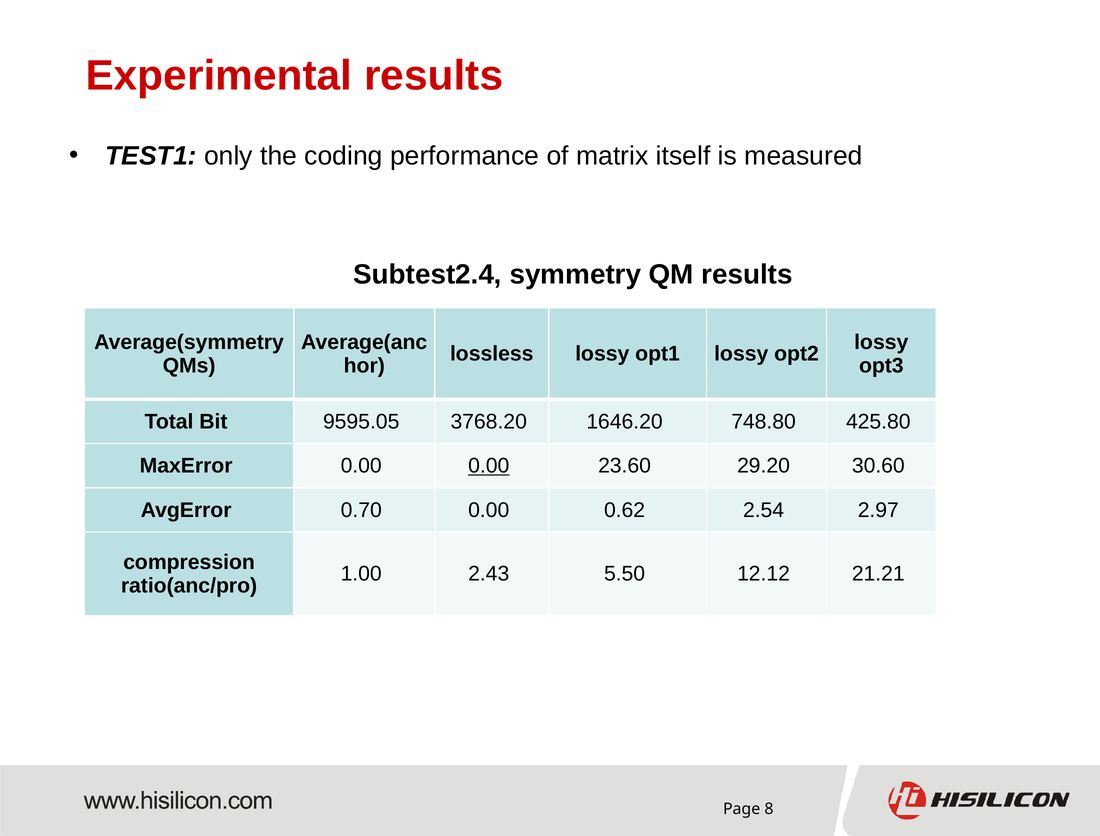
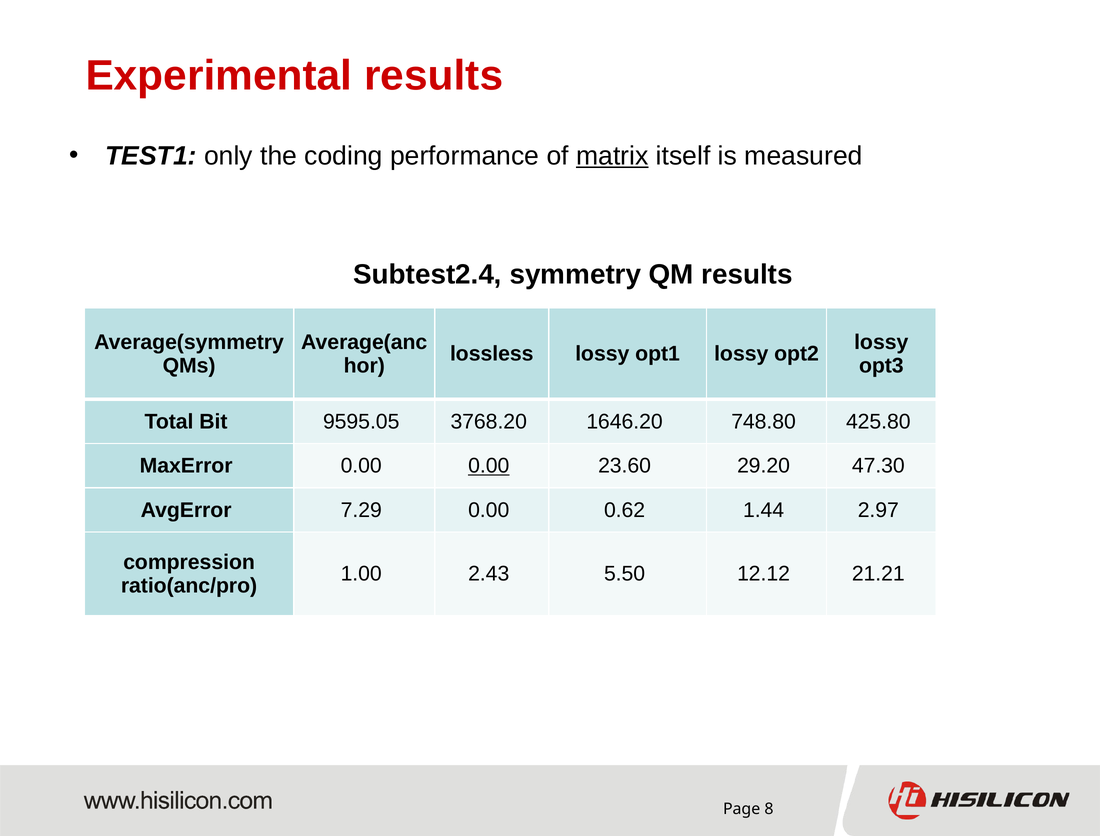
matrix underline: none -> present
30.60: 30.60 -> 47.30
0.70: 0.70 -> 7.29
2.54: 2.54 -> 1.44
